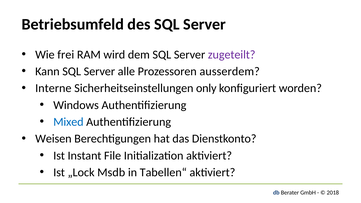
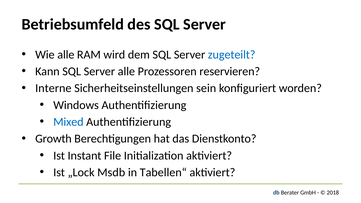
Wie frei: frei -> alle
zugeteilt colour: purple -> blue
ausserdem: ausserdem -> reservieren
only: only -> sein
Weisen: Weisen -> Growth
